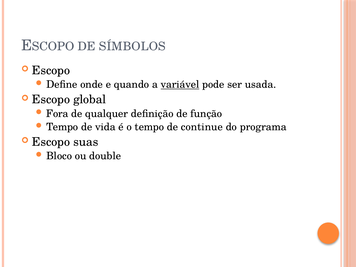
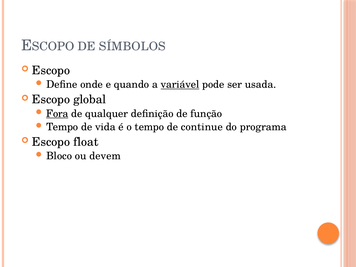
Fora underline: none -> present
suas: suas -> float
double: double -> devem
